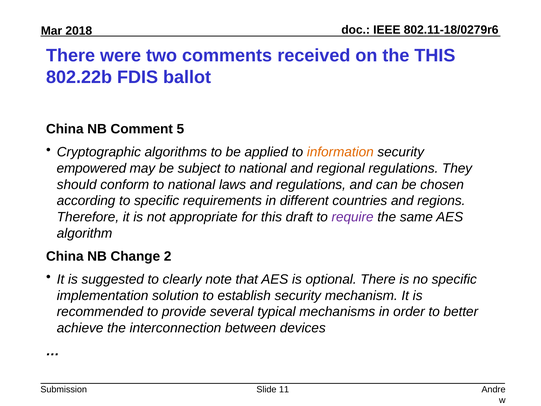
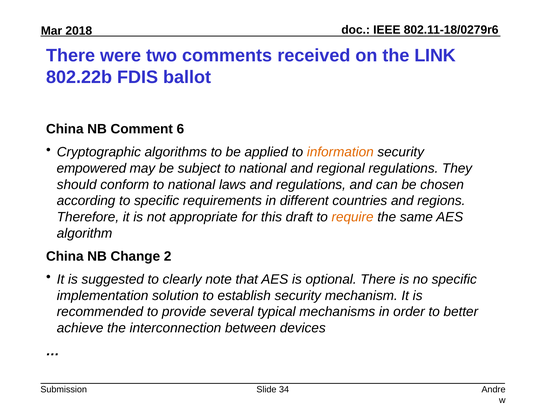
the THIS: THIS -> LINK
5: 5 -> 6
require colour: purple -> orange
11: 11 -> 34
